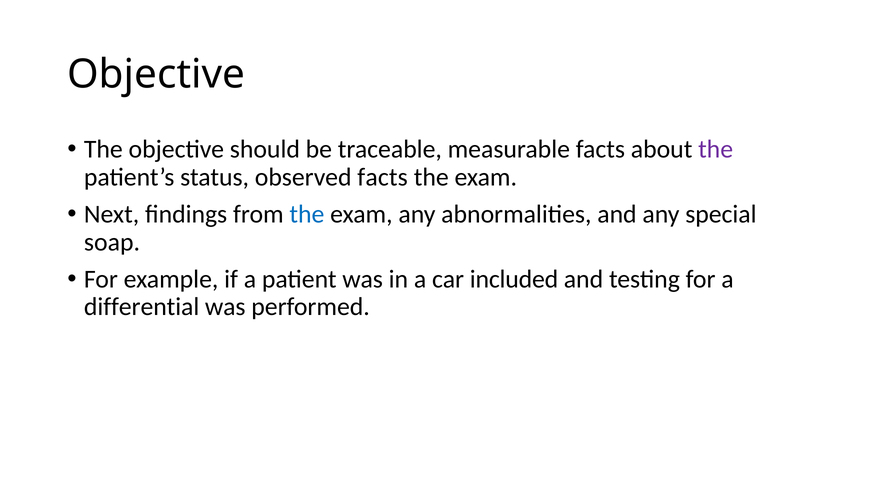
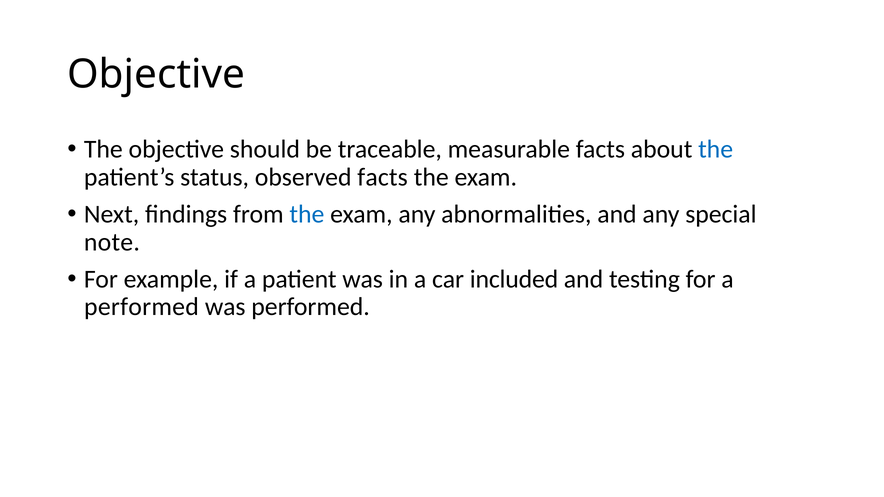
the at (716, 149) colour: purple -> blue
soap: soap -> note
differential at (142, 307): differential -> performed
